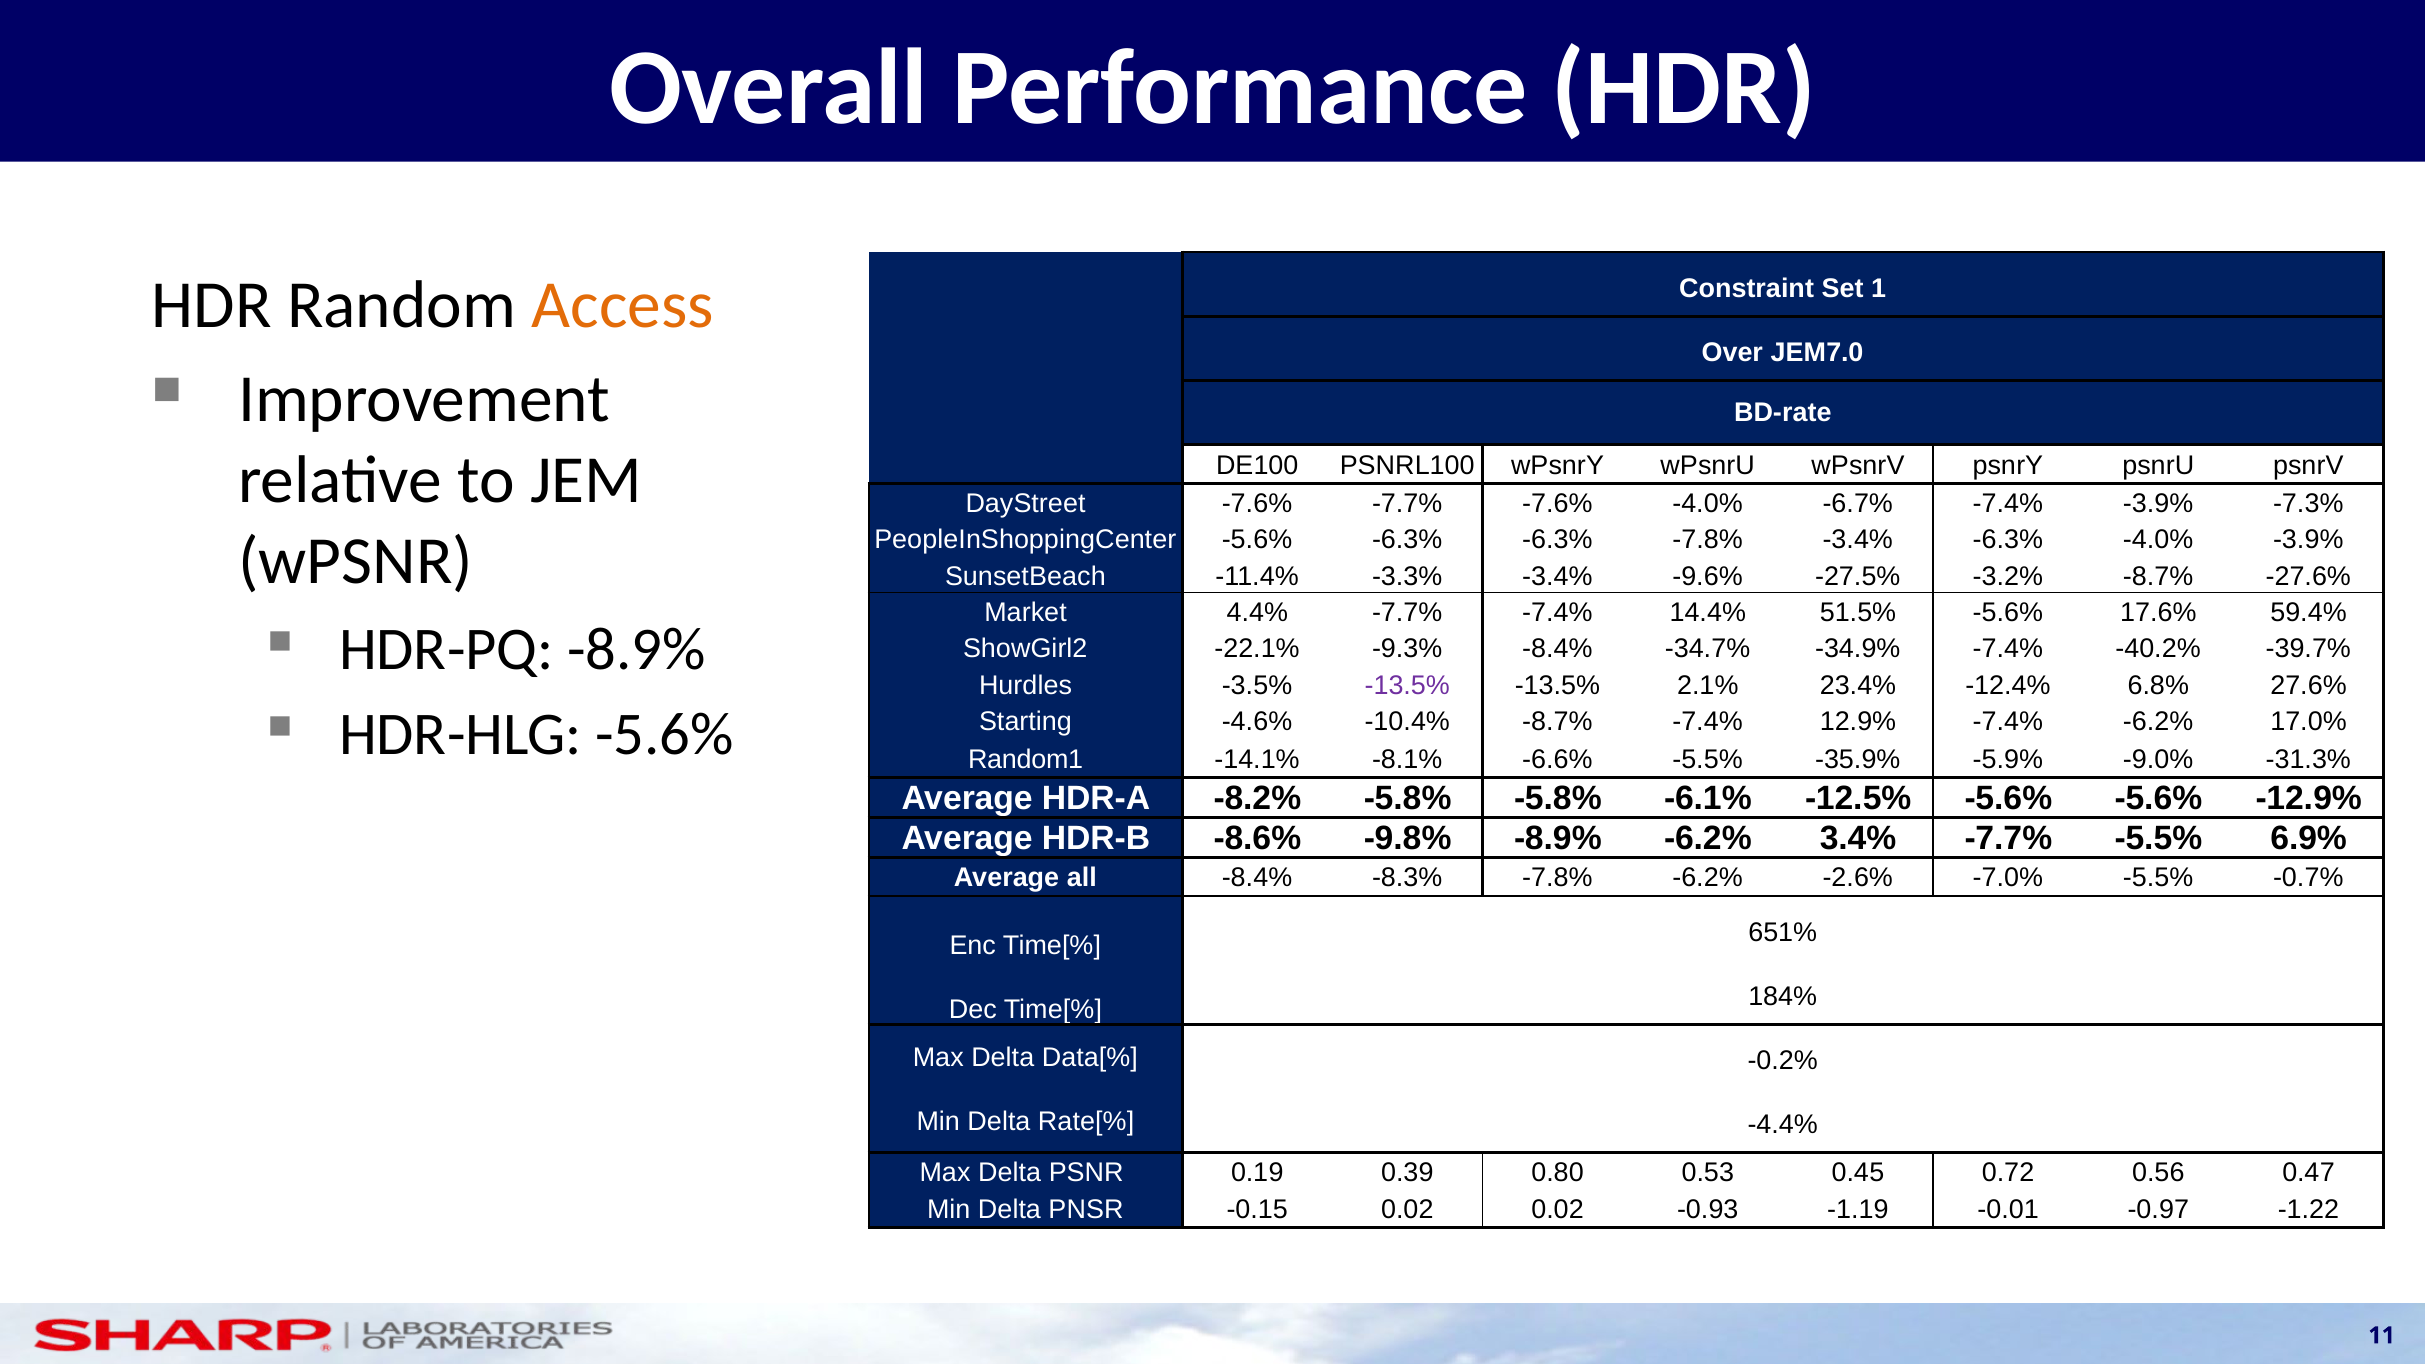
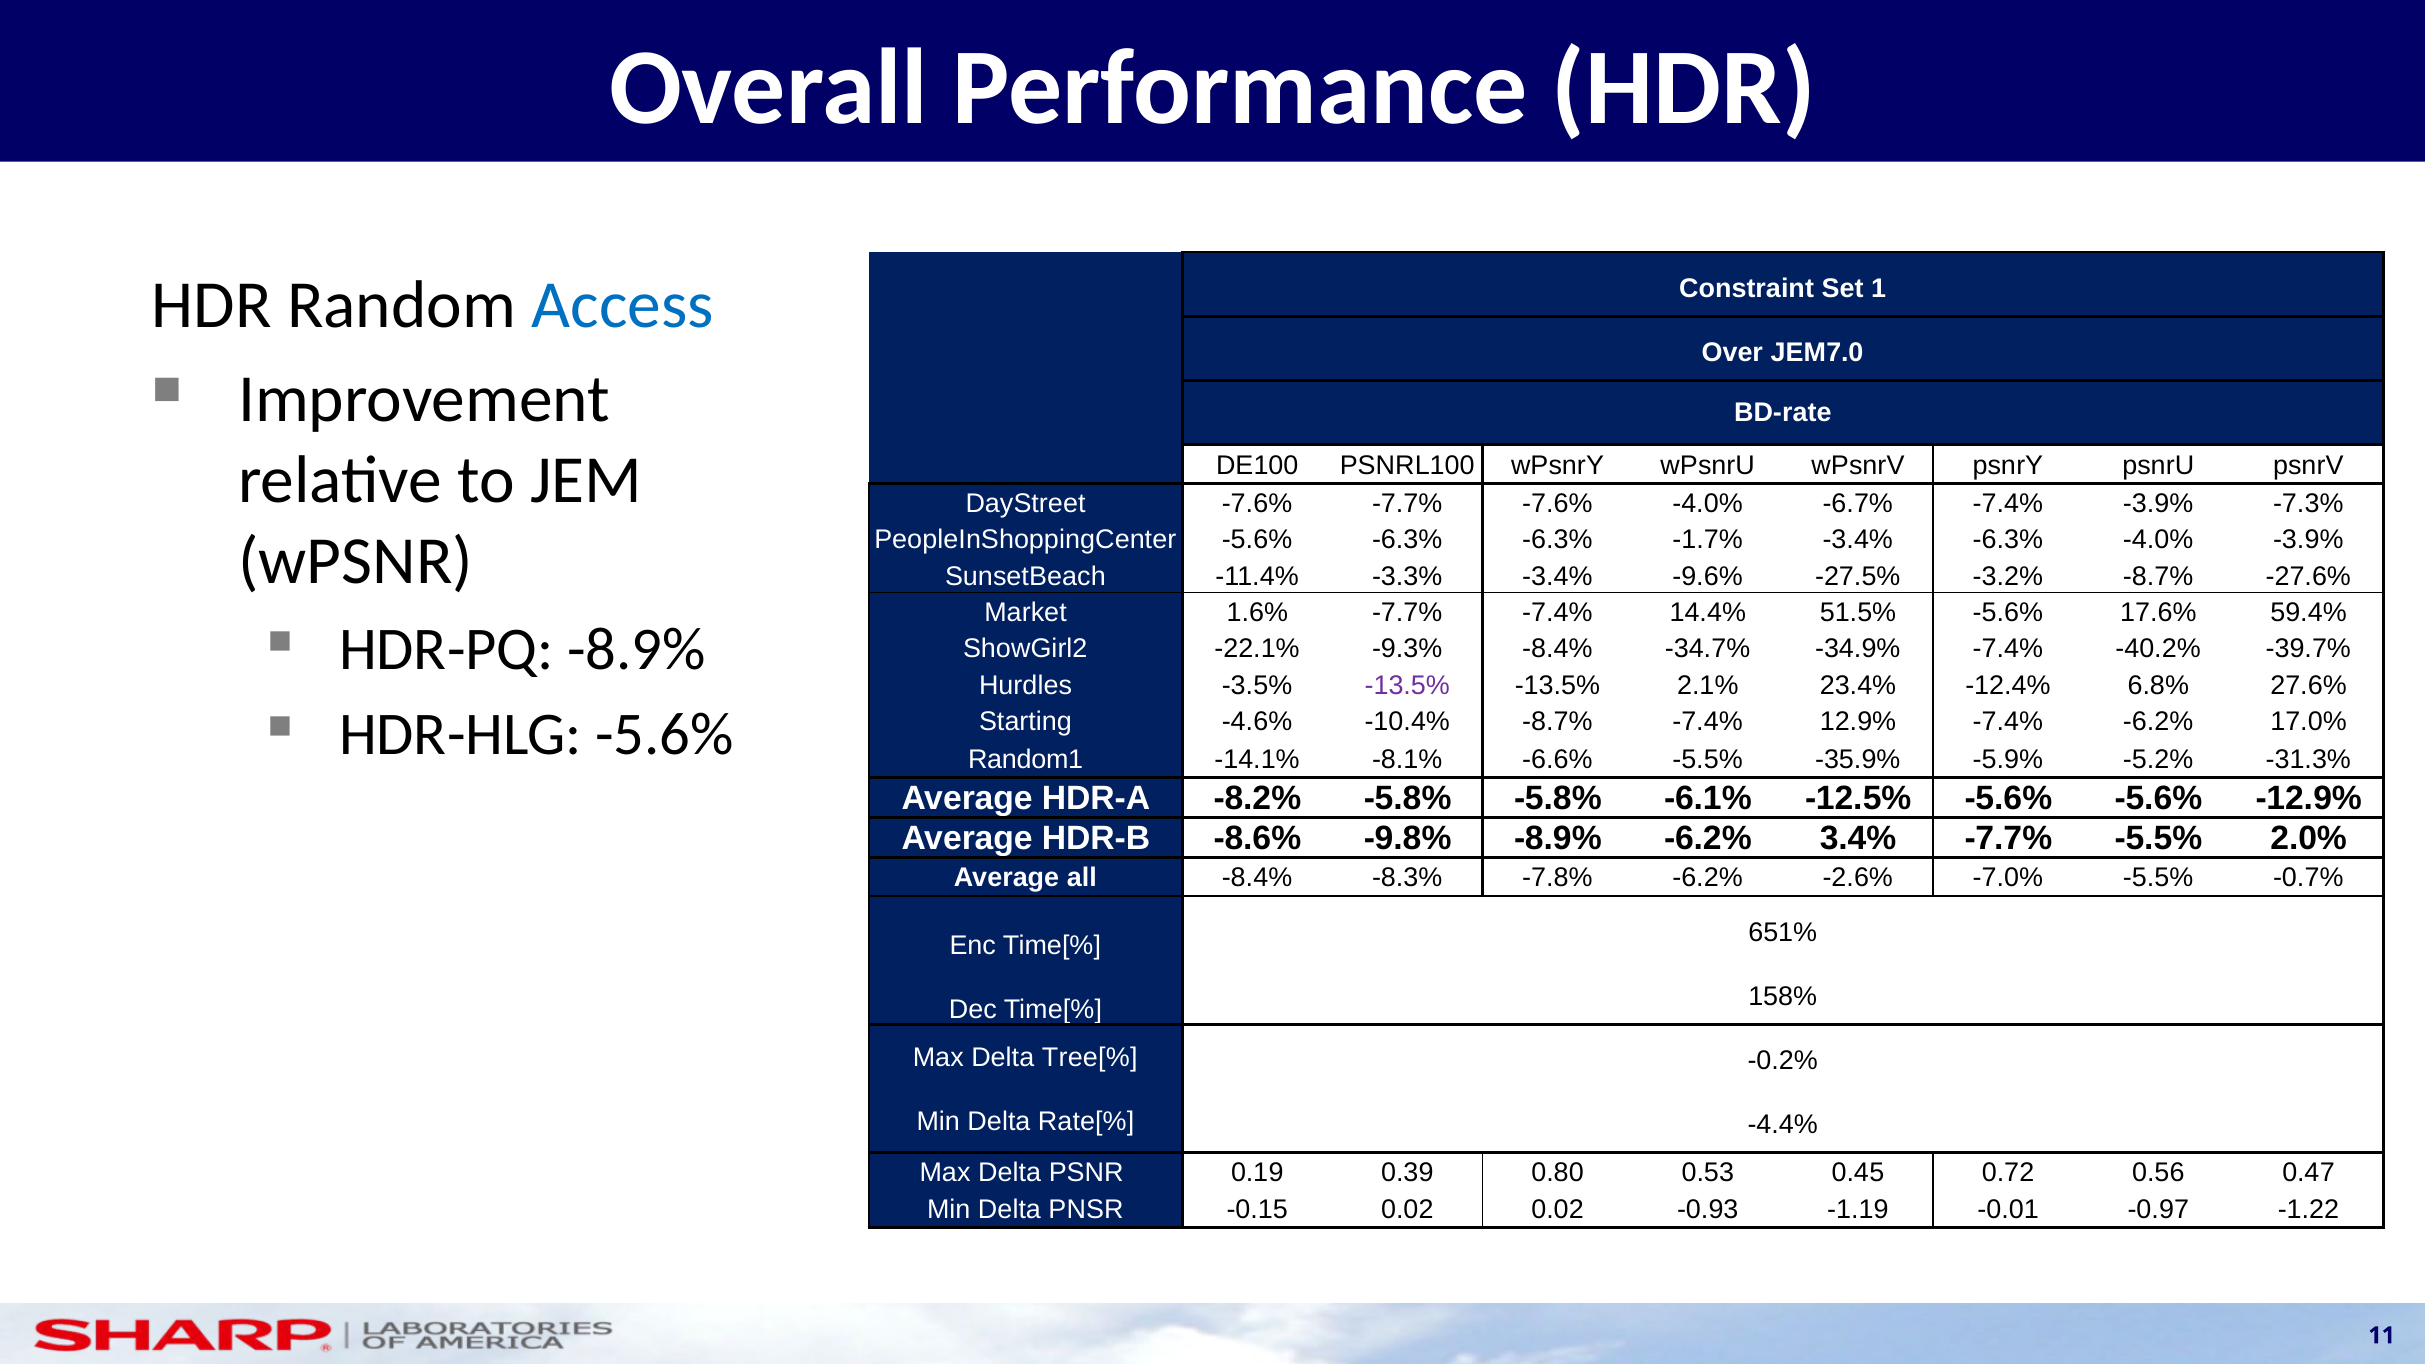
Access colour: orange -> blue
-6.3% -7.8%: -7.8% -> -1.7%
4.4%: 4.4% -> 1.6%
-9.0%: -9.0% -> -5.2%
6.9%: 6.9% -> 2.0%
184%: 184% -> 158%
Data[%: Data[% -> Tree[%
